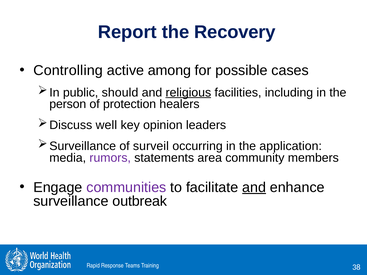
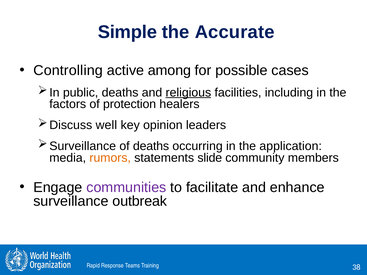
Report: Report -> Simple
Recovery: Recovery -> Accurate
public should: should -> deaths
person: person -> factors
of surveil: surveil -> deaths
rumors colour: purple -> orange
area: area -> slide
and at (254, 188) underline: present -> none
